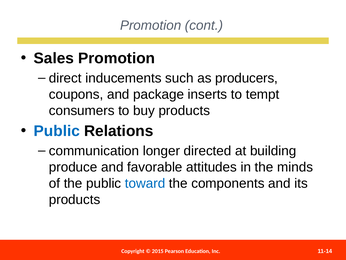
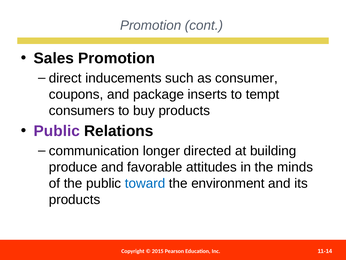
producers: producers -> consumer
Public at (57, 131) colour: blue -> purple
components: components -> environment
